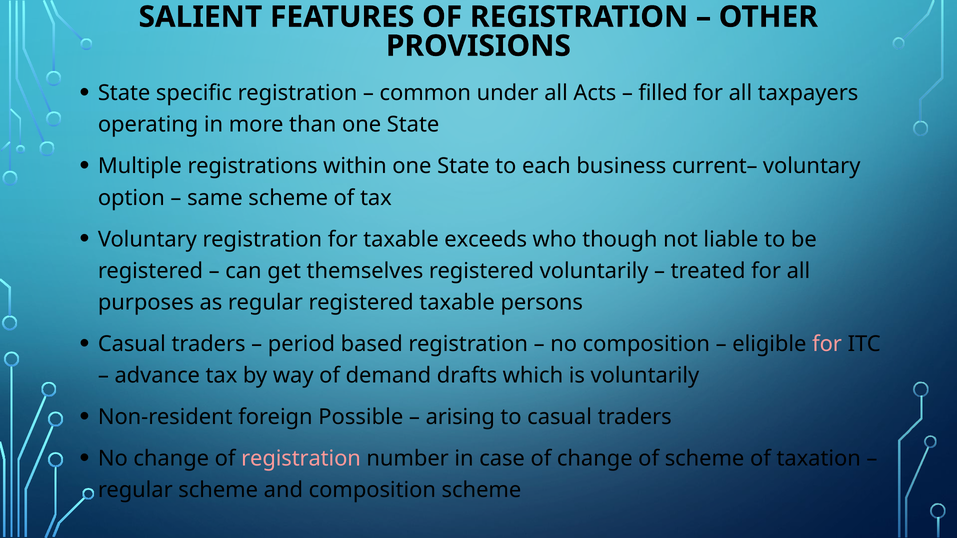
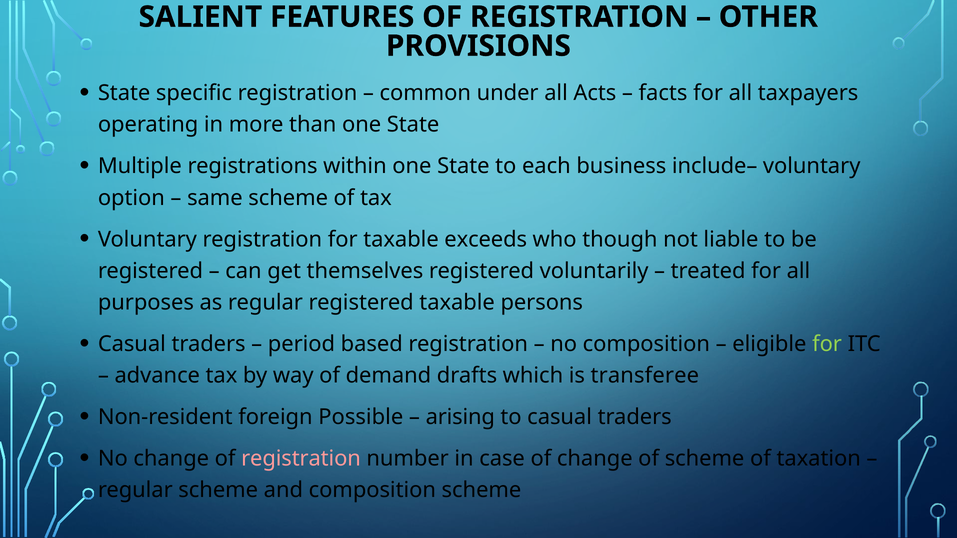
filled: filled -> facts
current–: current– -> include–
for at (827, 344) colour: pink -> light green
is voluntarily: voluntarily -> transferee
